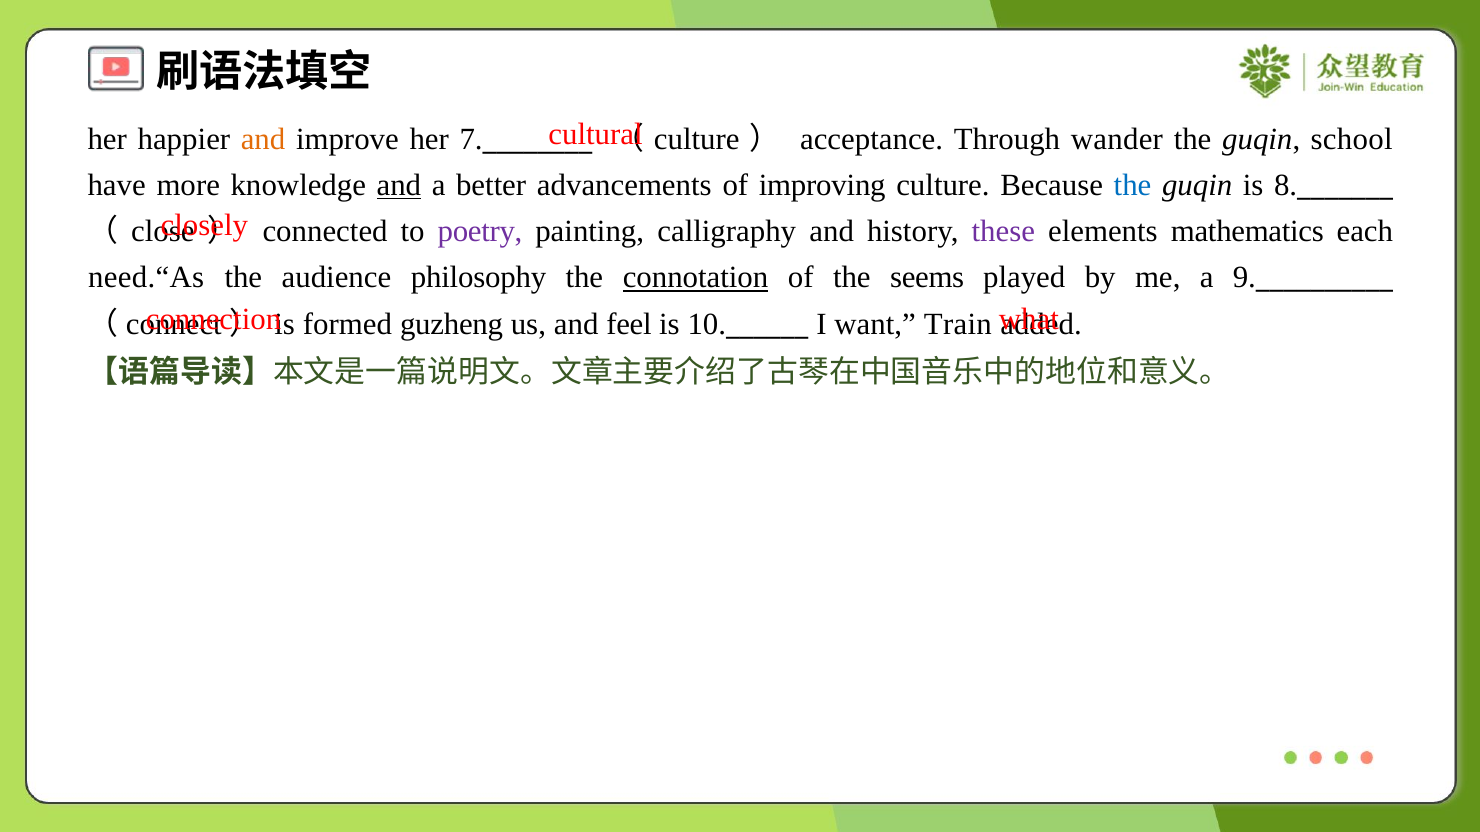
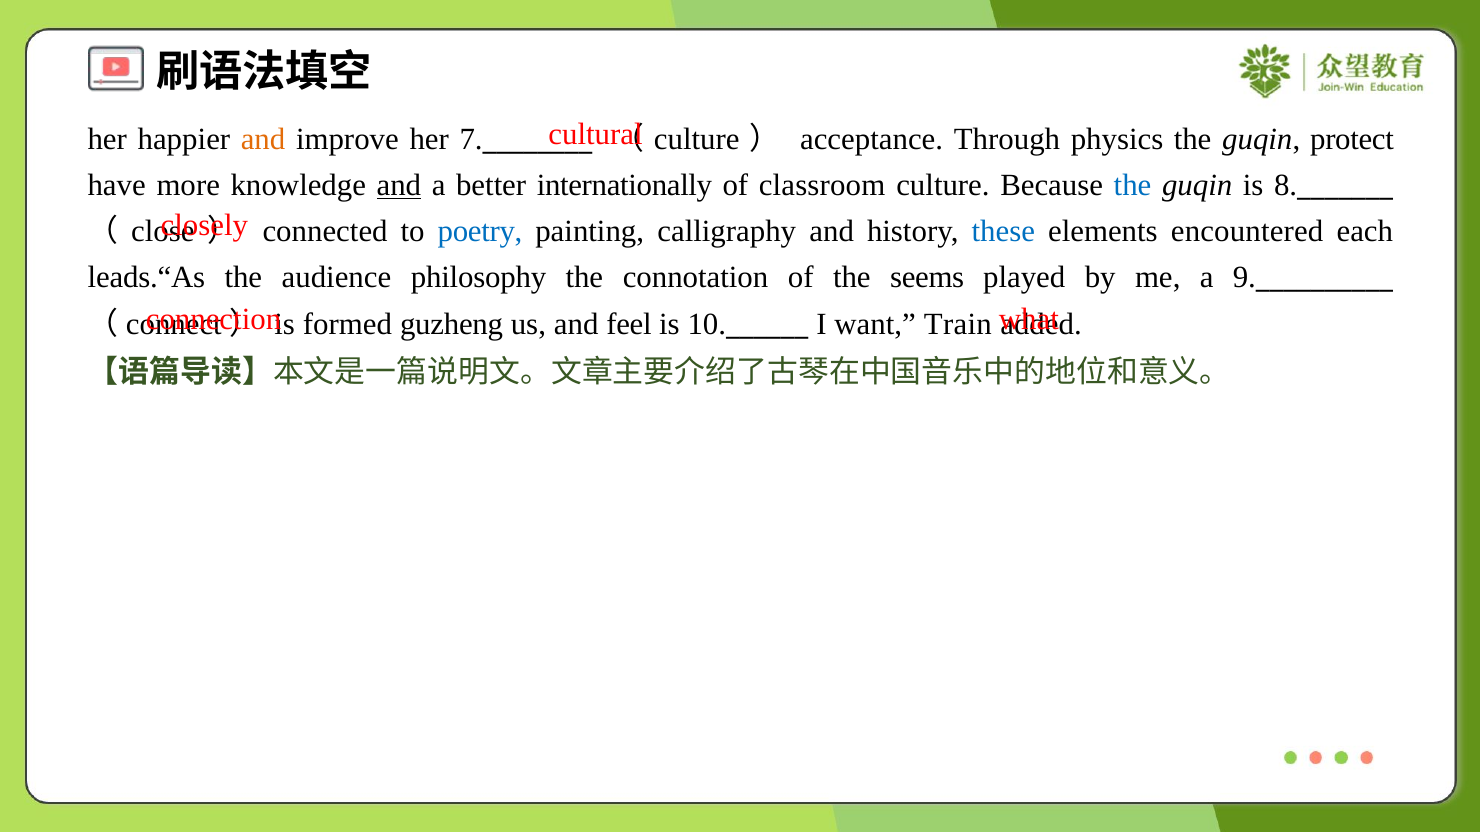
wander: wander -> physics
school: school -> protect
advancements: advancements -> internationally
improving: improving -> classroom
poetry colour: purple -> blue
these colour: purple -> blue
mathematics: mathematics -> encountered
need.“As: need.“As -> leads.“As
connotation underline: present -> none
